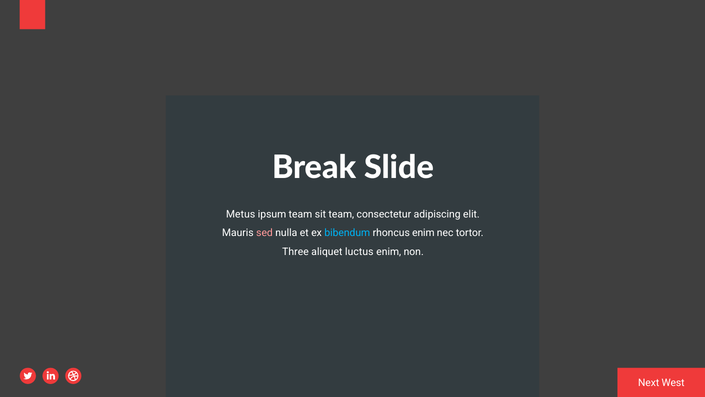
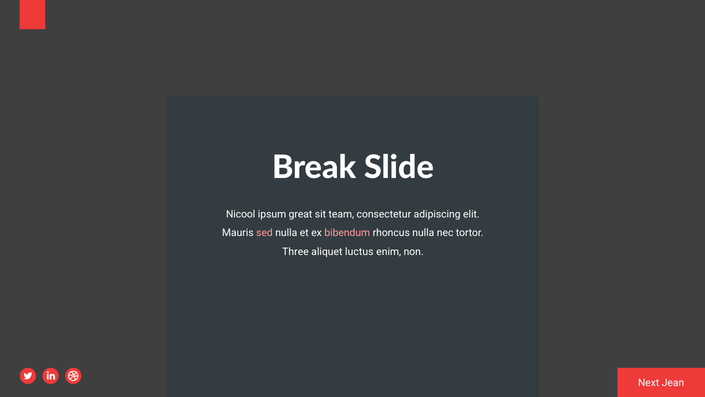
Metus: Metus -> Nicool
ipsum team: team -> great
bibendum colour: light blue -> pink
rhoncus enim: enim -> nulla
West: West -> Jean
